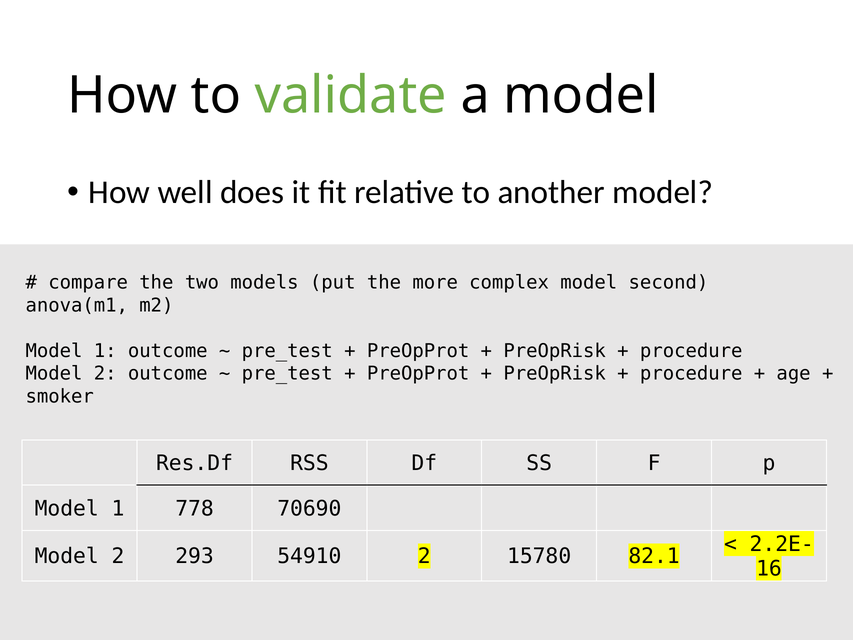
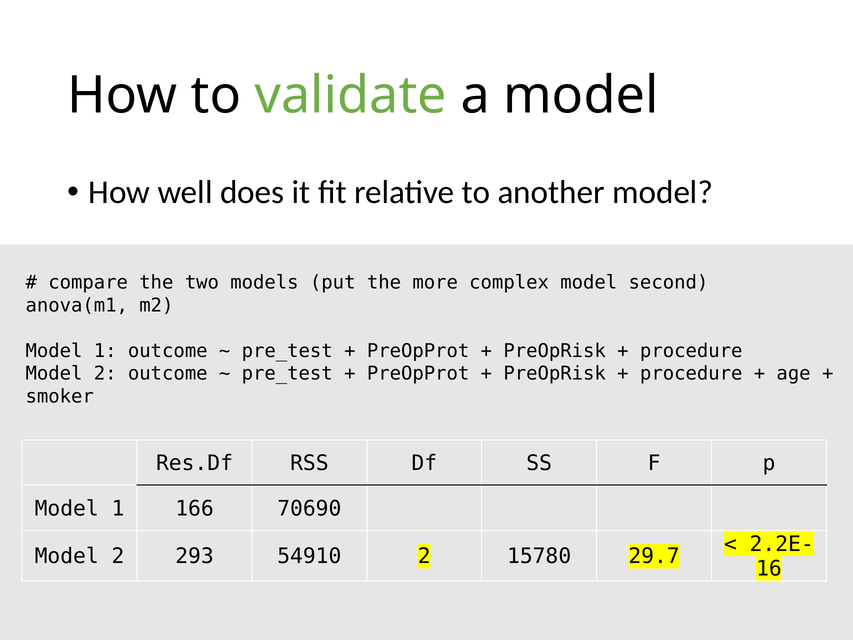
778: 778 -> 166
82.1: 82.1 -> 29.7
